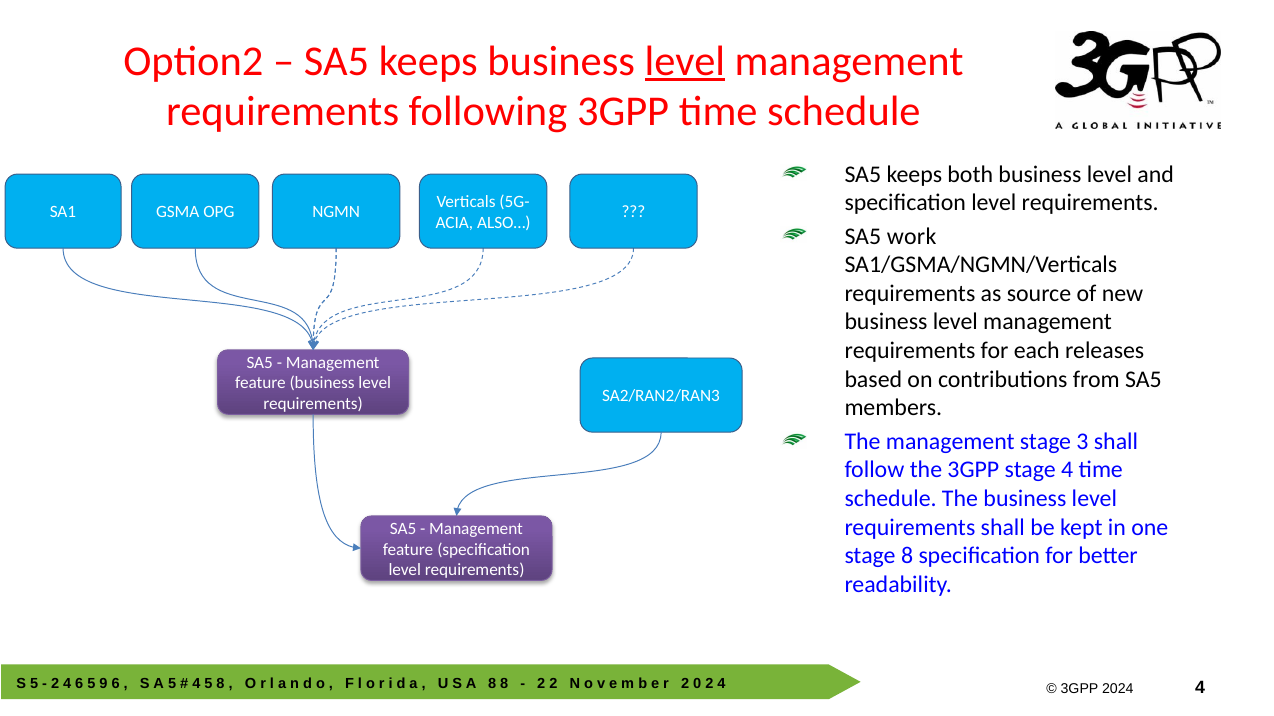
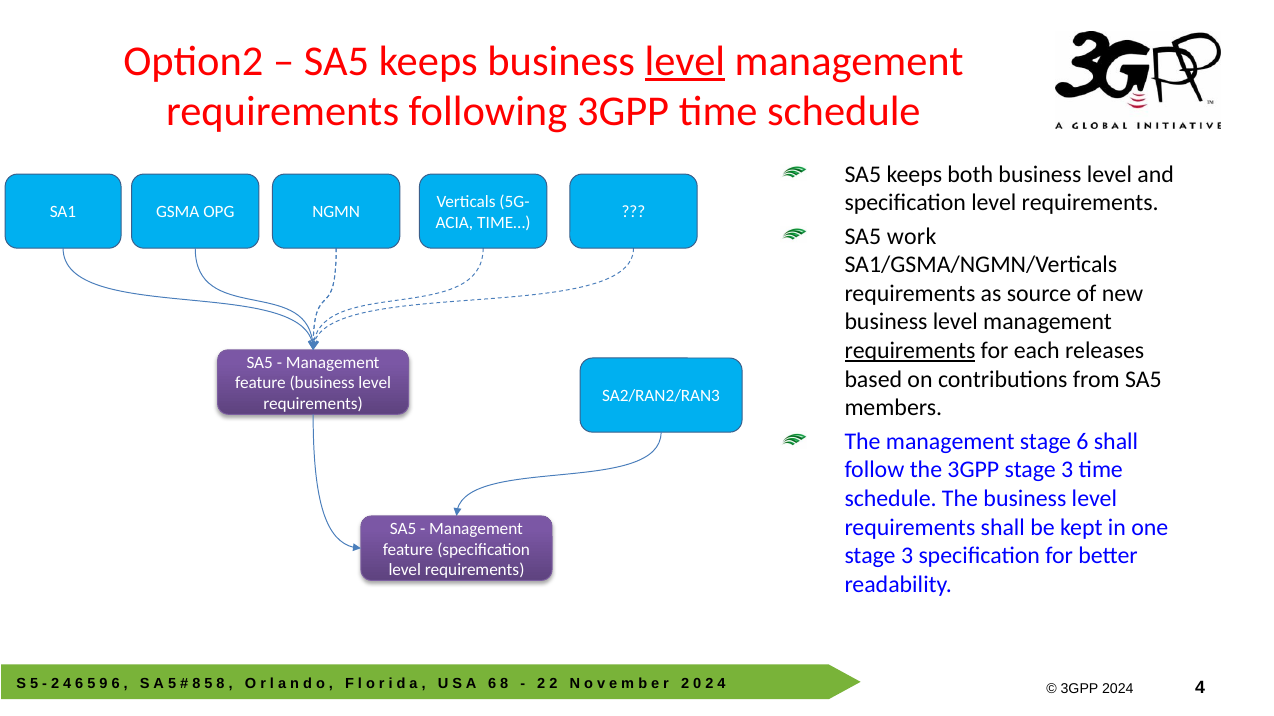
ALSO…: ALSO… -> TIME…
requirements at (910, 351) underline: none -> present
stage 3: 3 -> 6
3GPP stage 4: 4 -> 3
8 at (907, 556): 8 -> 3
4 at (196, 684): 4 -> 8
8 at (492, 684): 8 -> 6
